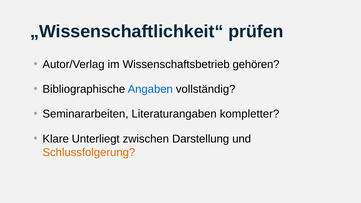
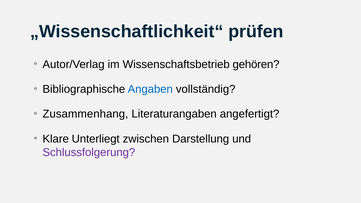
Seminararbeiten: Seminararbeiten -> Zusammenhang
kompletter: kompletter -> angefertigt
Schlussfolgerung colour: orange -> purple
